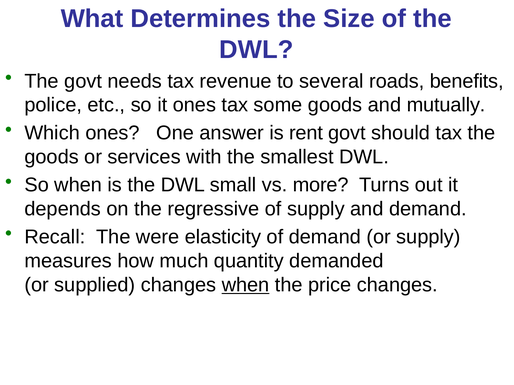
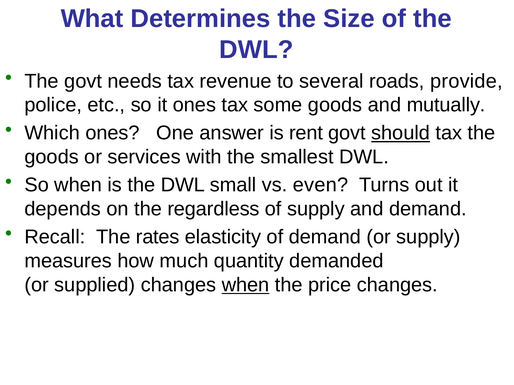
benefits: benefits -> provide
should underline: none -> present
more: more -> even
regressive: regressive -> regardless
were: were -> rates
